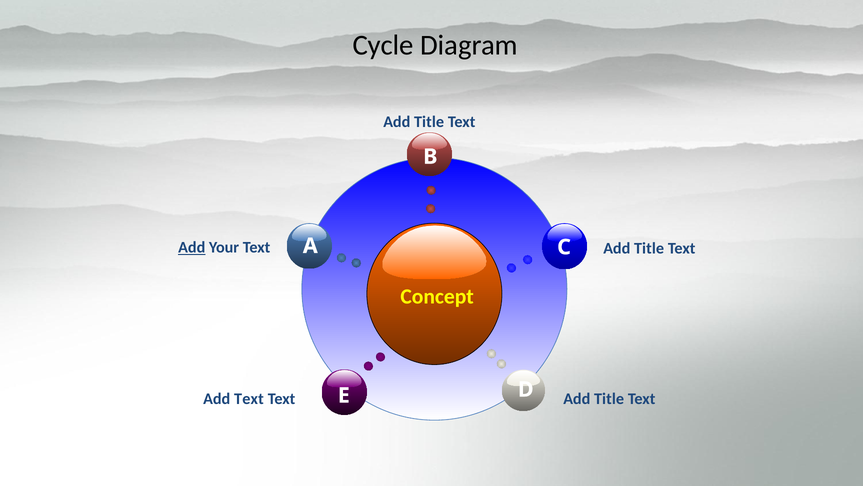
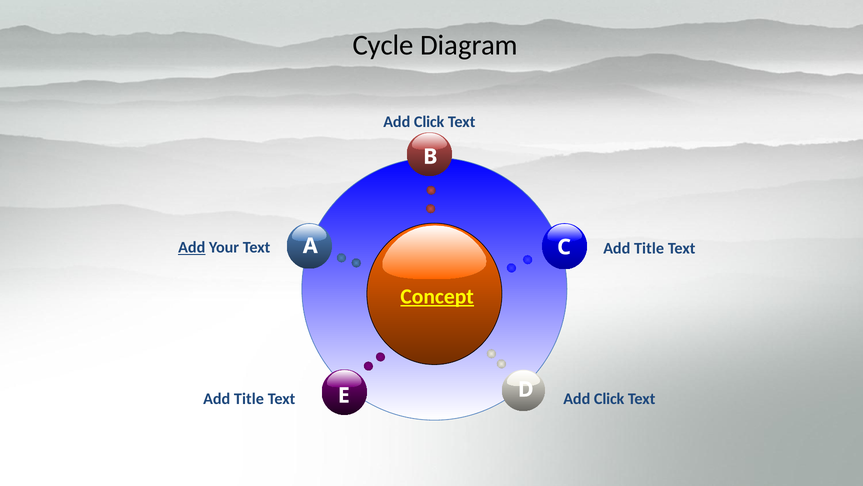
Title at (429, 122): Title -> Click
Concept underline: none -> present
Text at (249, 398): Text -> Title
Title at (609, 398): Title -> Click
